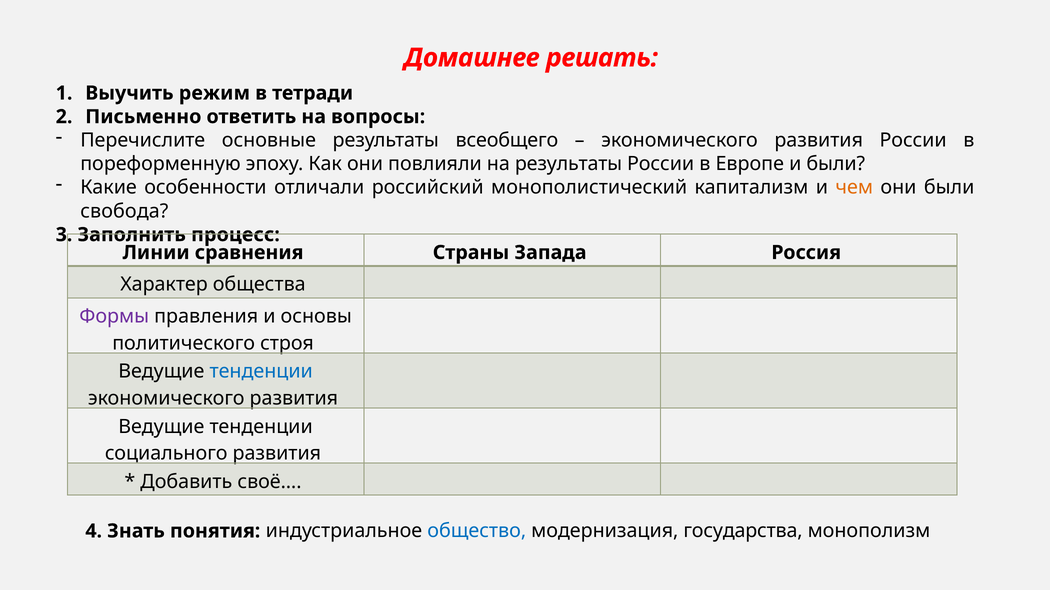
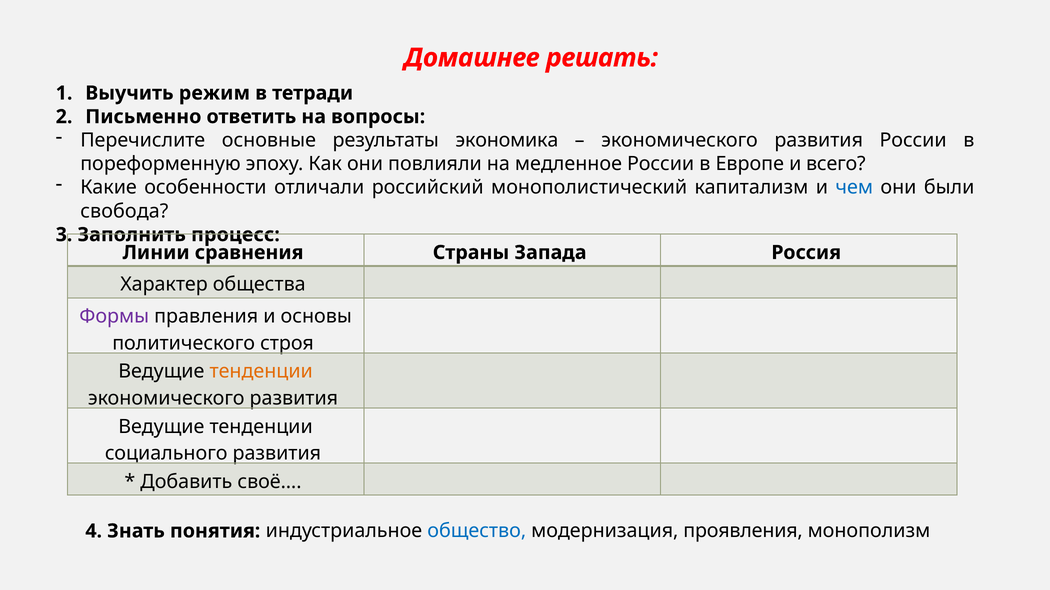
всеобщего: всеобщего -> экономика
на результаты: результаты -> медленное
и были: были -> всего
чем colour: orange -> blue
тенденции at (261, 372) colour: blue -> orange
государства: государства -> проявления
